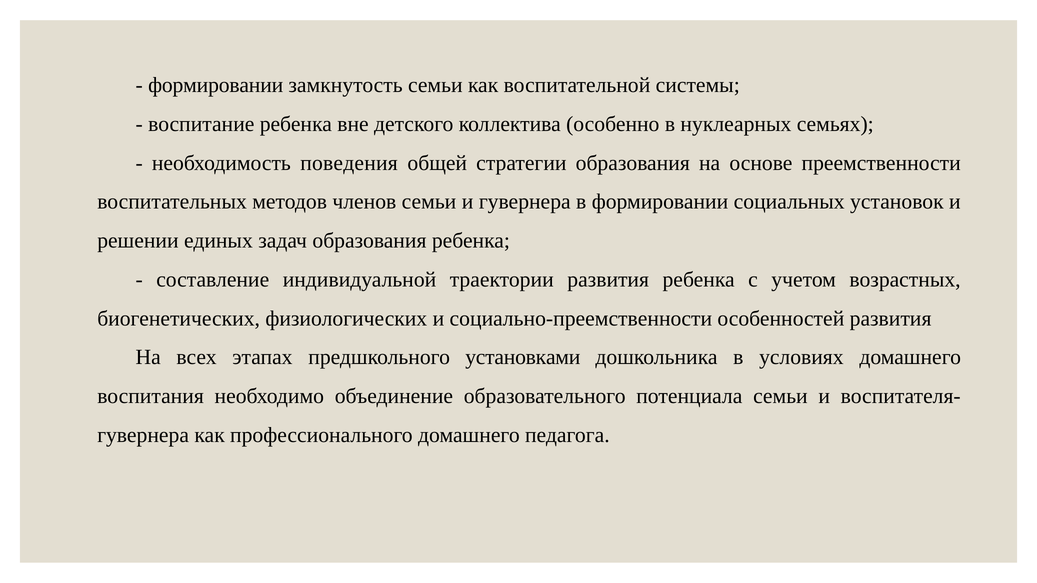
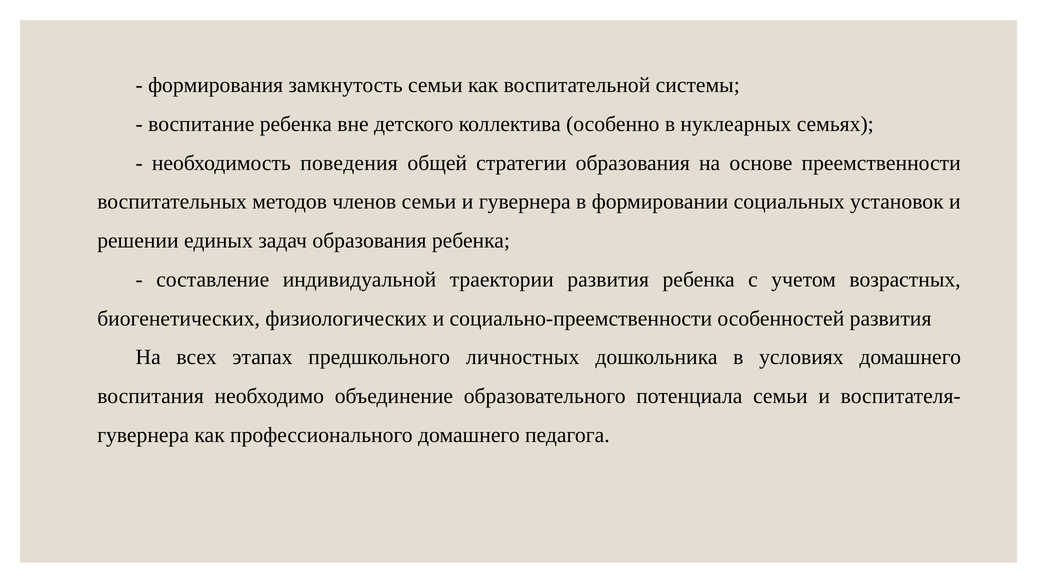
формировании at (216, 85): формировании -> формирования
установками: установками -> личностных
